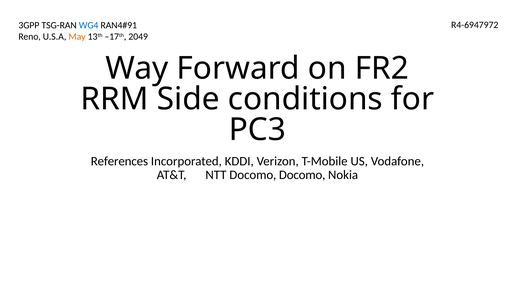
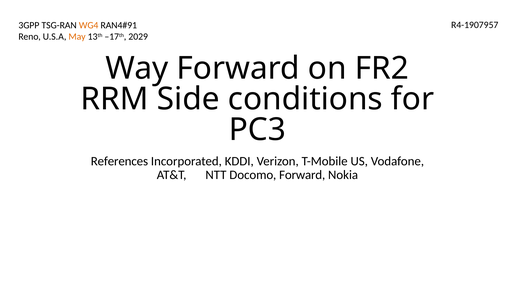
R4-6947972: R4-6947972 -> R4-1907957
WG4 colour: blue -> orange
2049: 2049 -> 2029
Docomo Docomo: Docomo -> Forward
